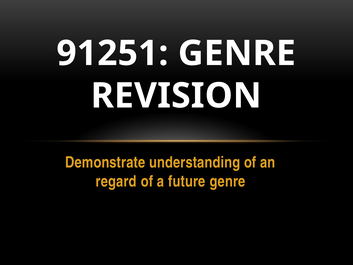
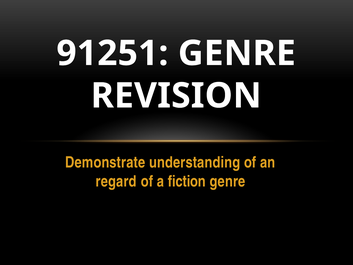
future: future -> fiction
